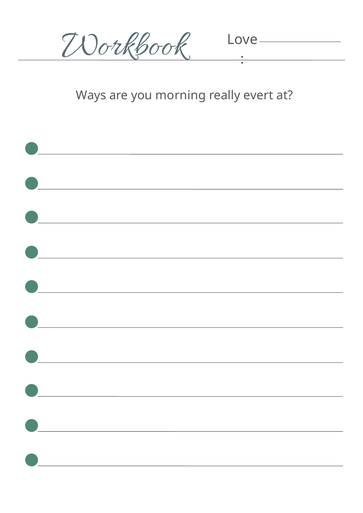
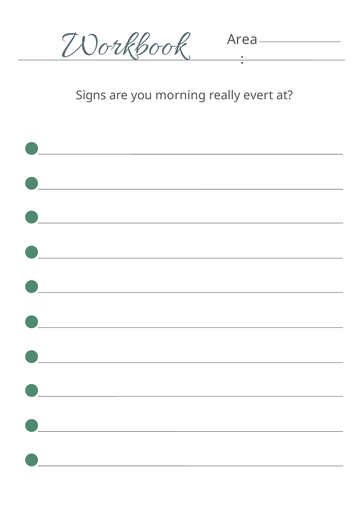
Love: Love -> Area
Ways: Ways -> Signs
